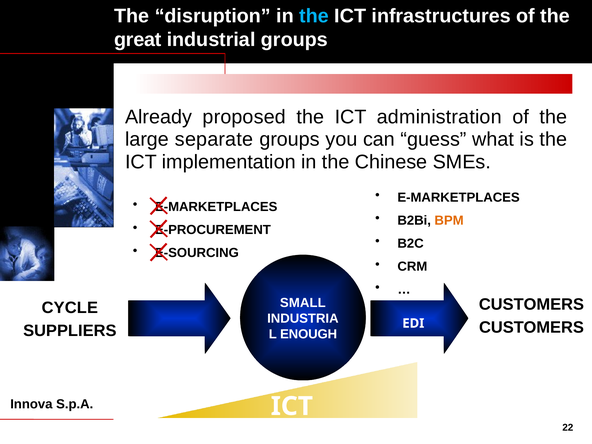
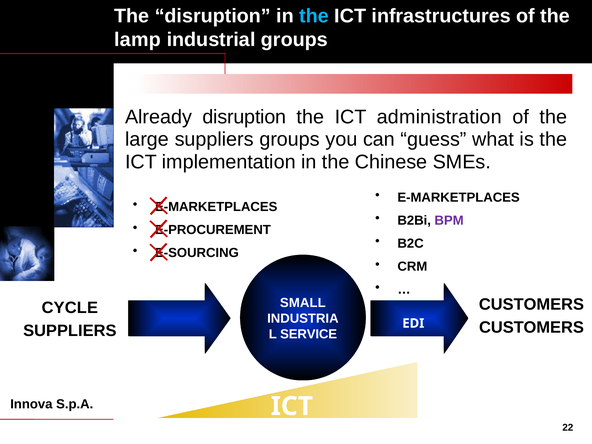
great: great -> lamp
Already proposed: proposed -> disruption
large separate: separate -> suppliers
BPM colour: orange -> purple
ENOUGH: ENOUGH -> SERVICE
